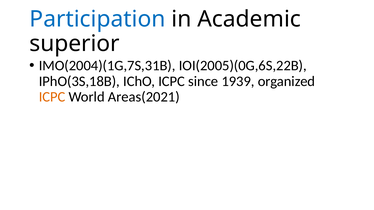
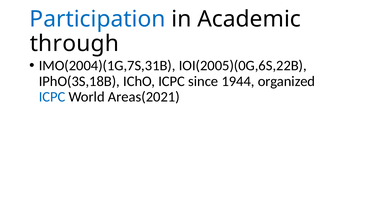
superior: superior -> through
1939: 1939 -> 1944
ICPC at (52, 97) colour: orange -> blue
